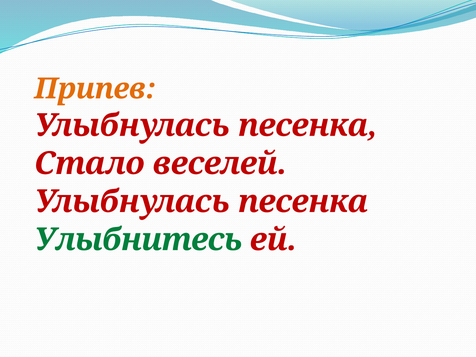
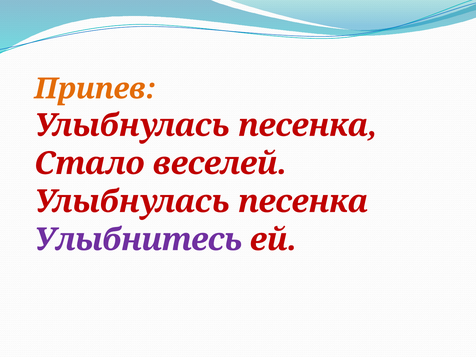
Улыбнитесь colour: green -> purple
